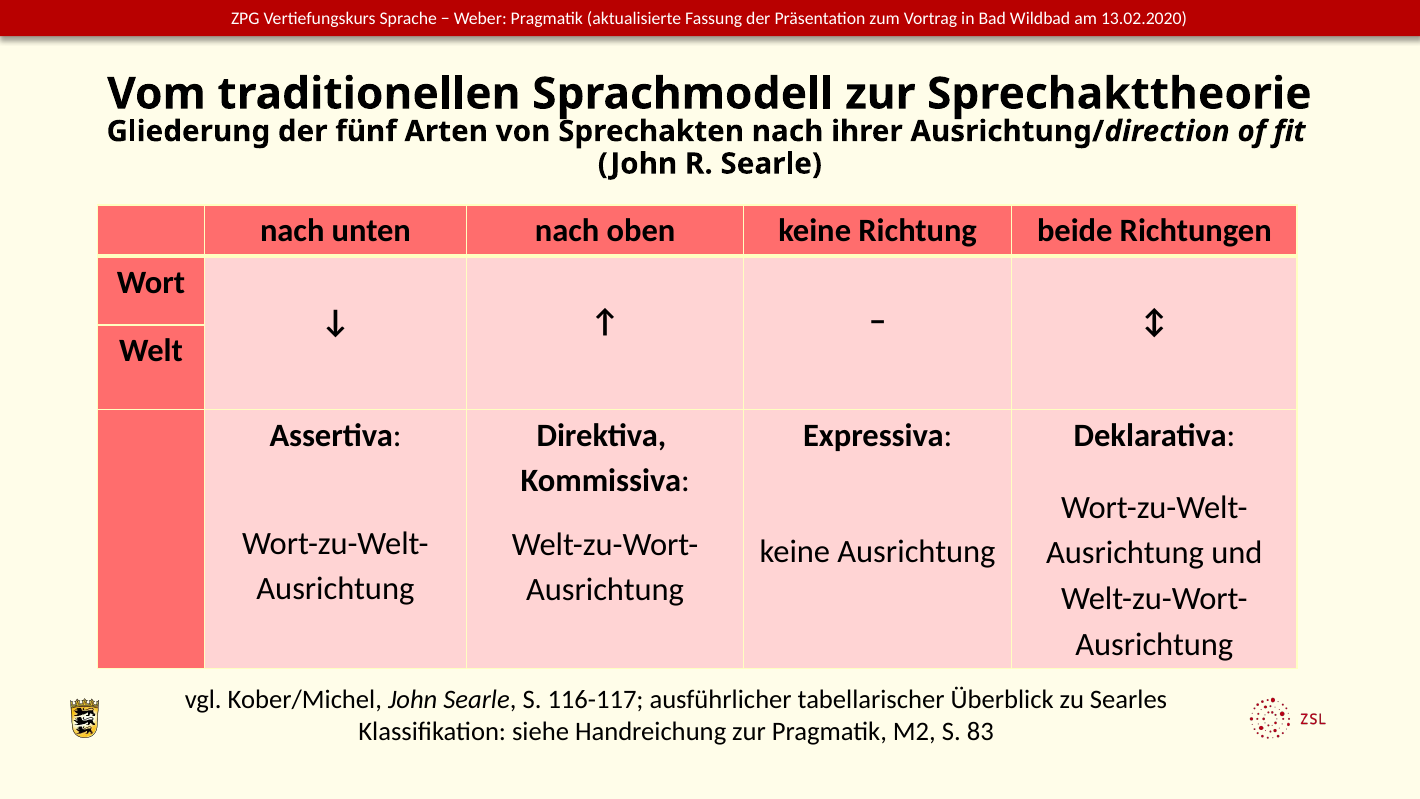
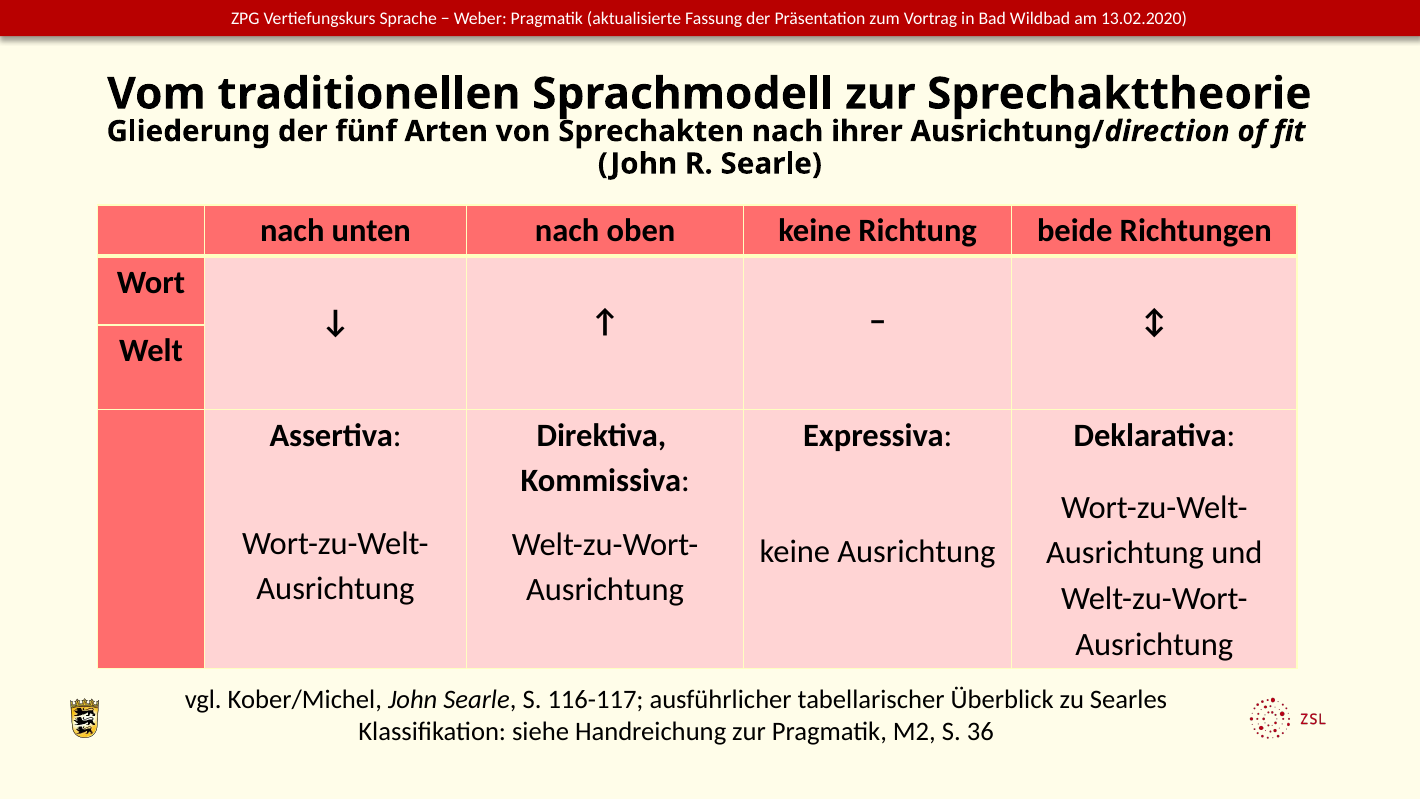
83: 83 -> 36
